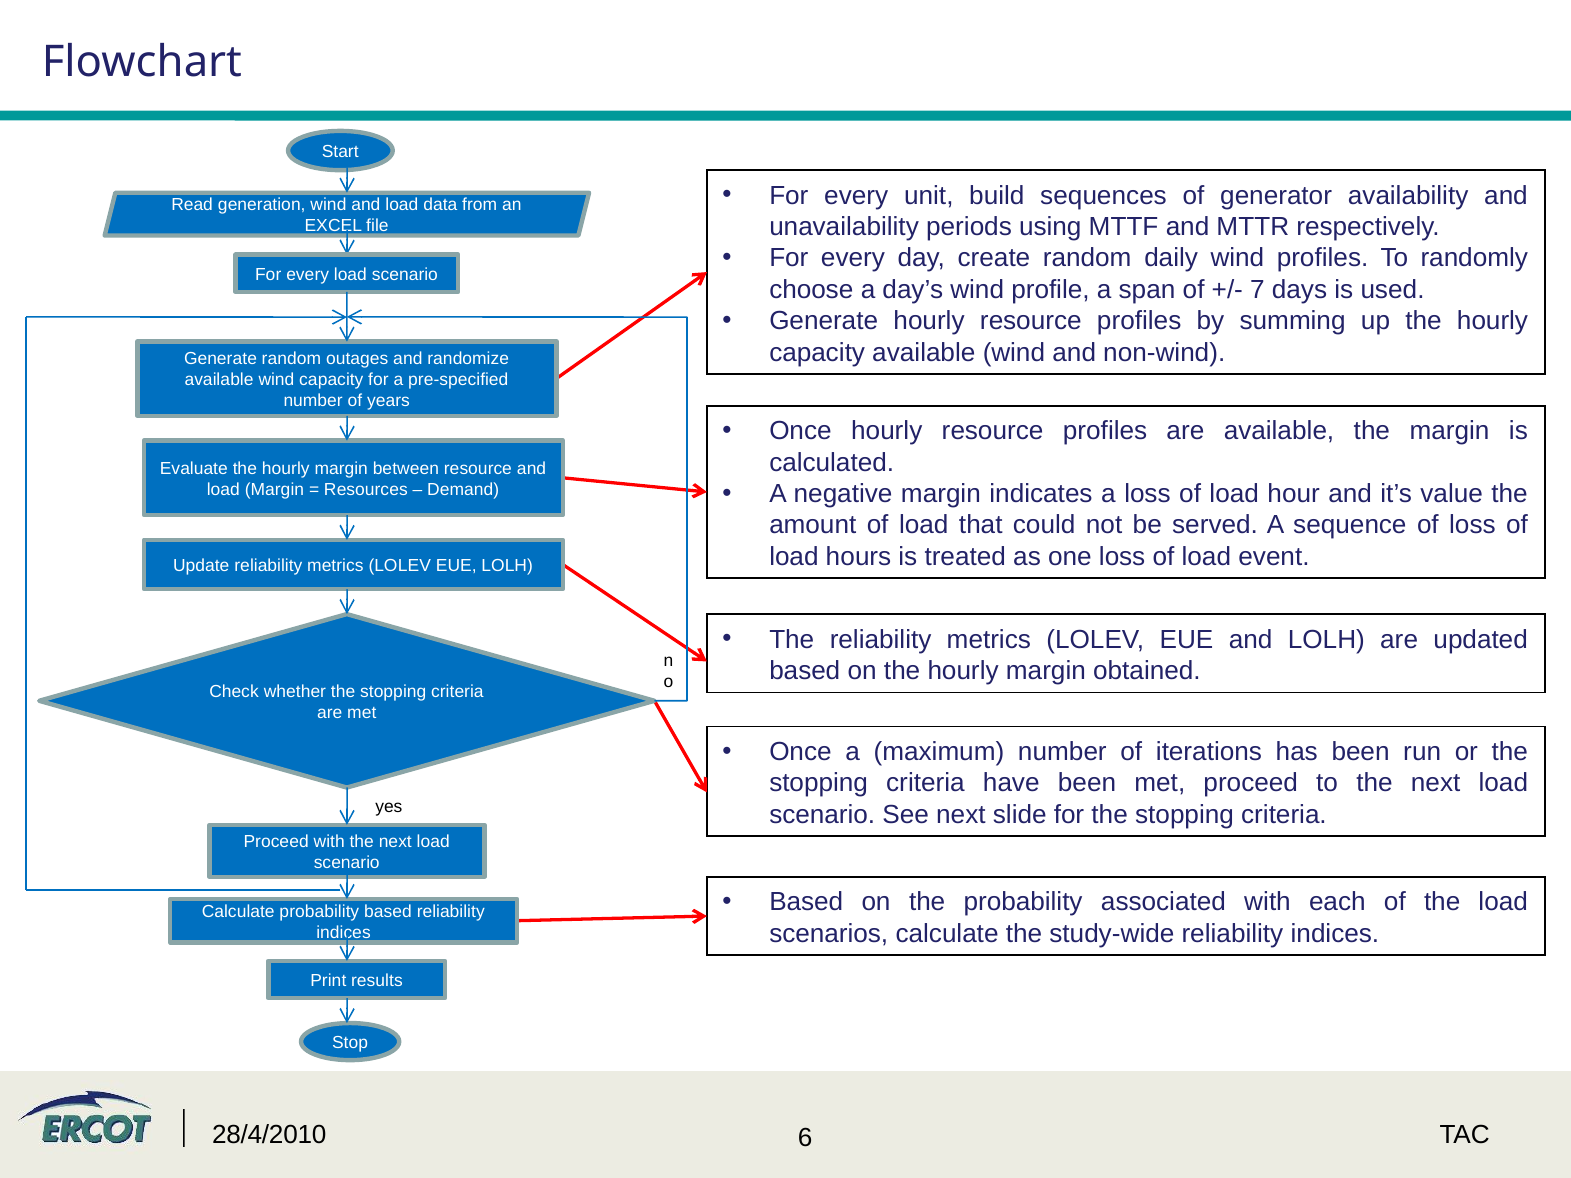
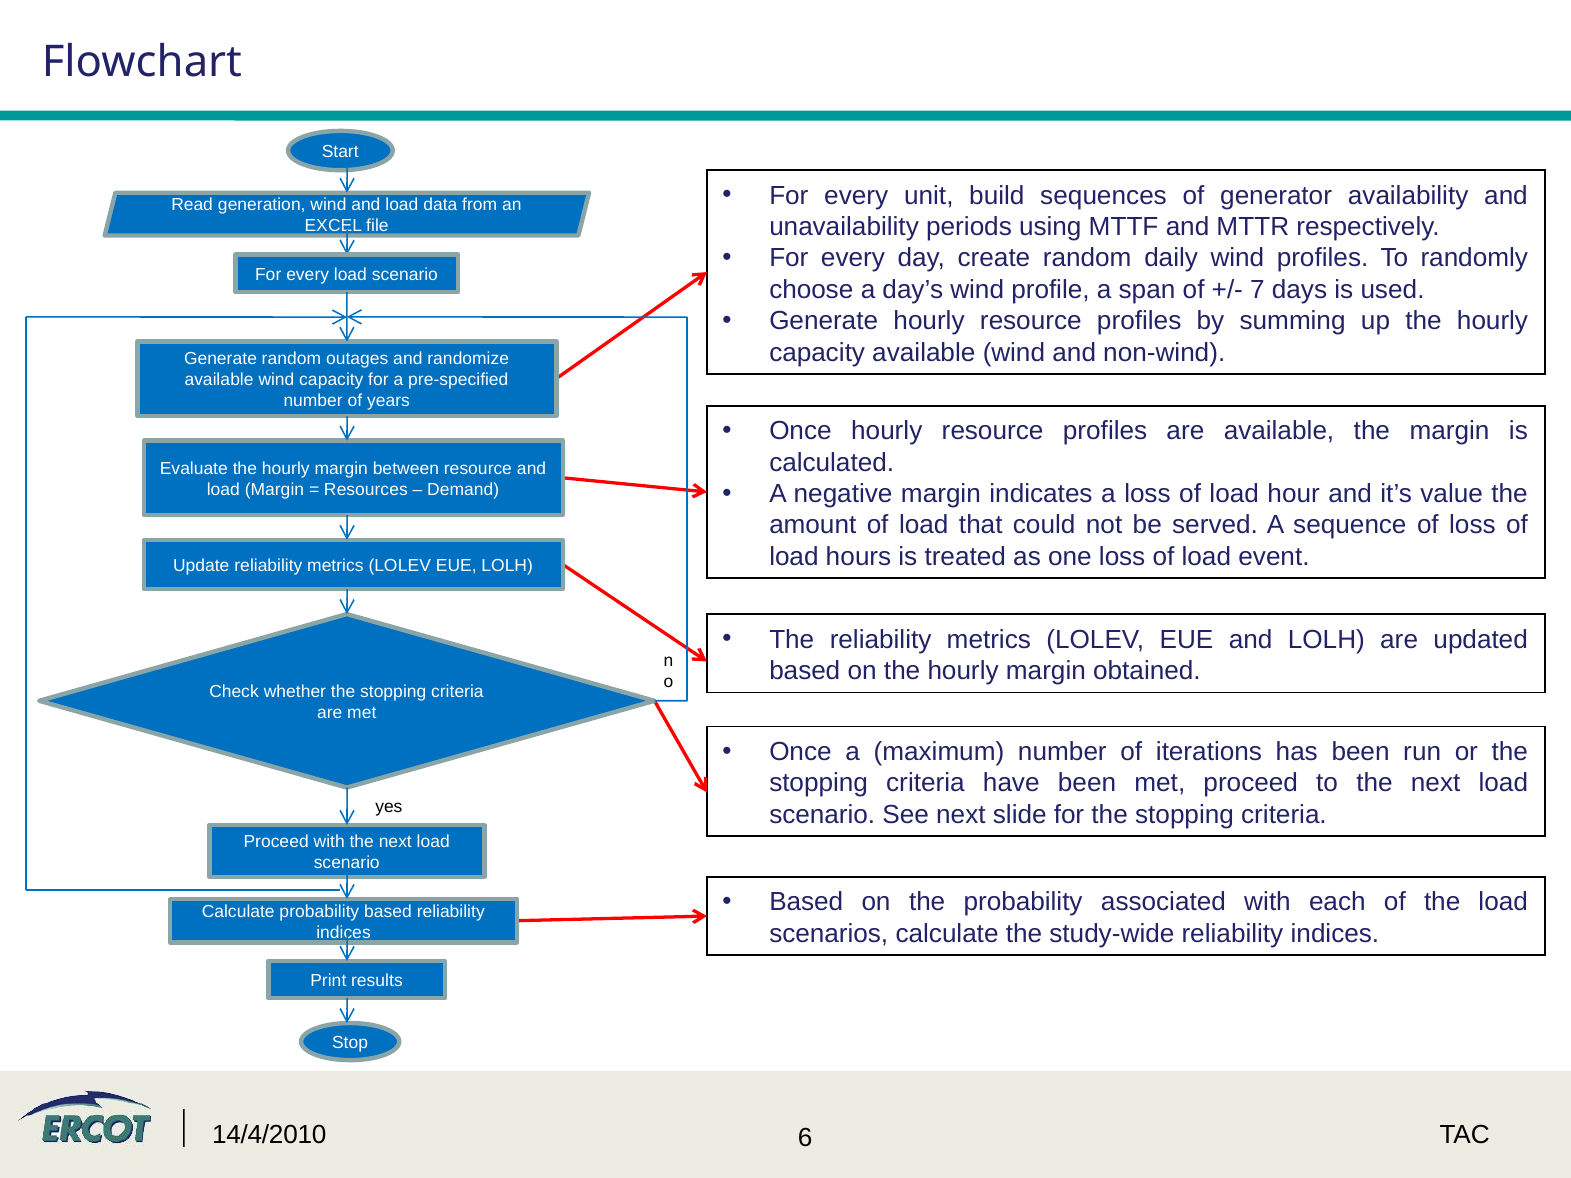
28/4/2010: 28/4/2010 -> 14/4/2010
